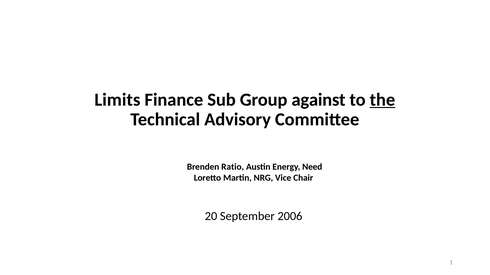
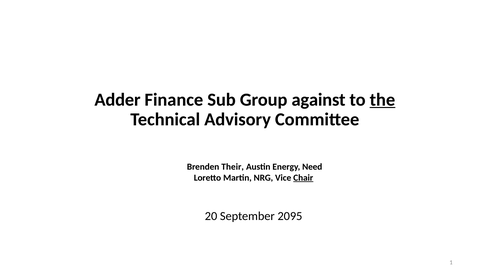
Limits: Limits -> Adder
Ratio: Ratio -> Their
Chair underline: none -> present
2006: 2006 -> 2095
